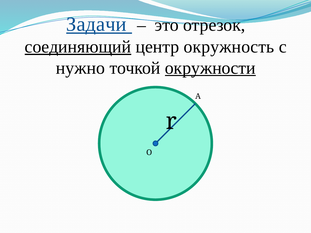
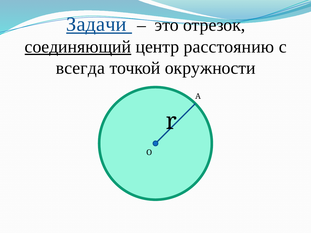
окружность: окружность -> расстоянию
нужно: нужно -> всегда
окружности underline: present -> none
